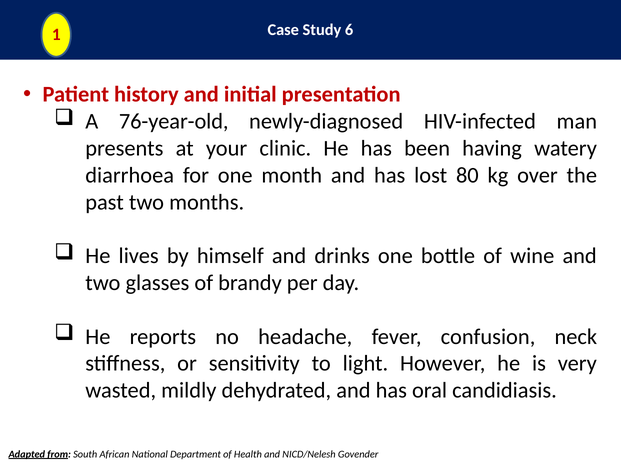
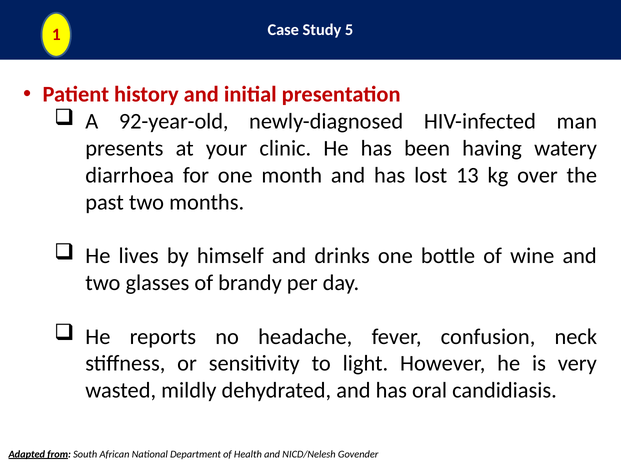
6: 6 -> 5
76-year-old: 76-year-old -> 92-year-old
80: 80 -> 13
